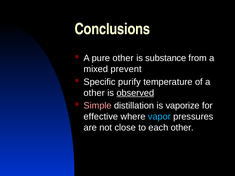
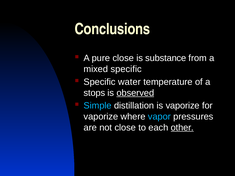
pure other: other -> close
mixed prevent: prevent -> specific
purify: purify -> water
other at (94, 93): other -> stops
Simple colour: pink -> light blue
effective at (101, 117): effective -> vaporize
other at (182, 128) underline: none -> present
